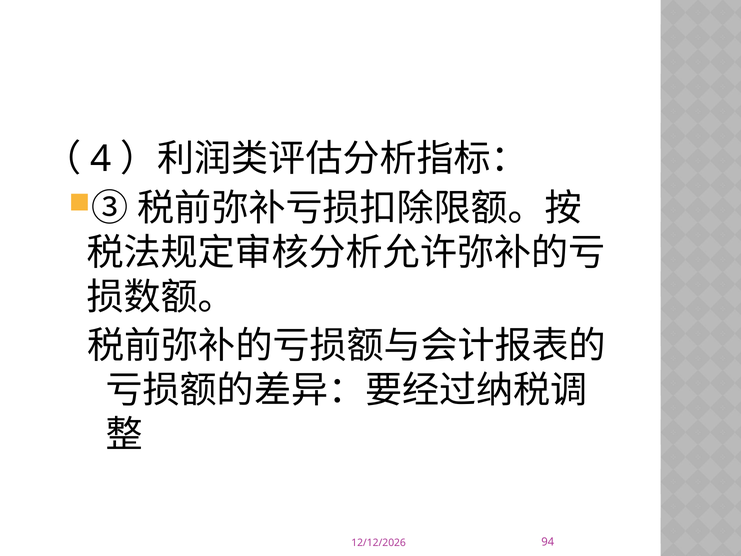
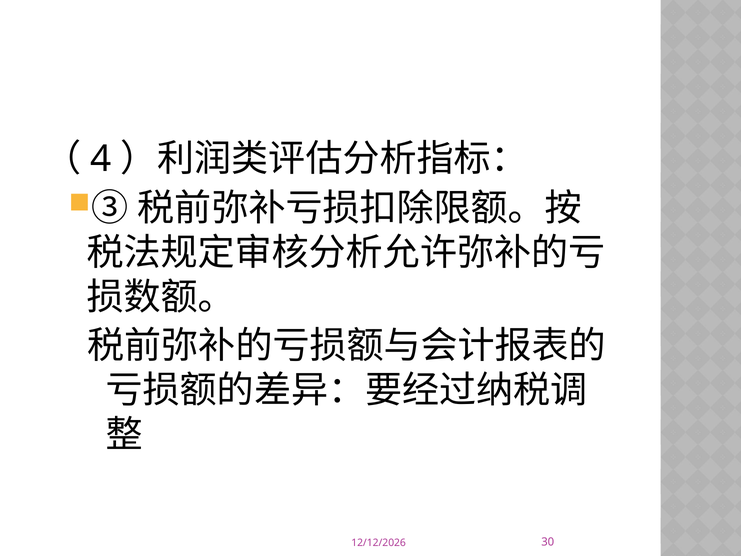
94: 94 -> 30
